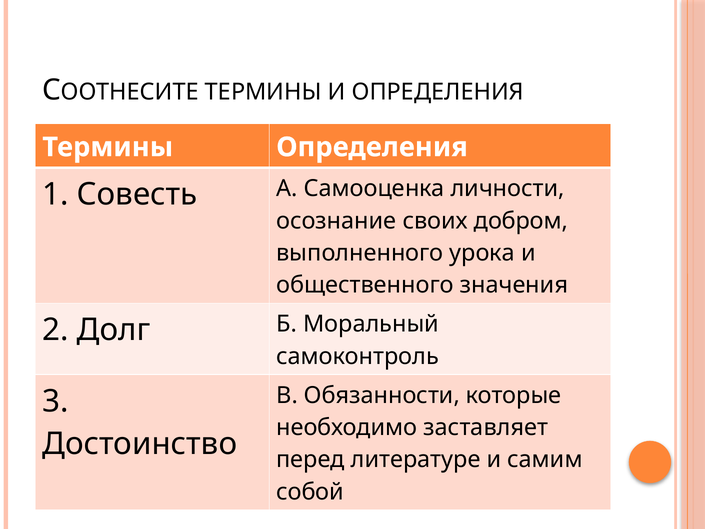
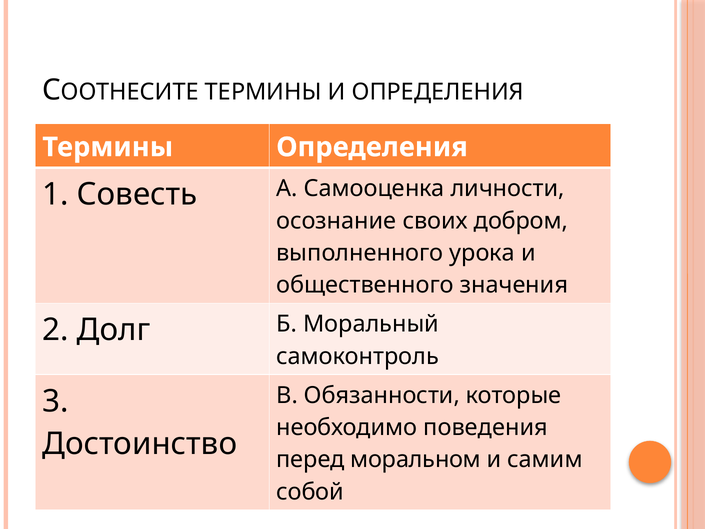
заставляет: заставляет -> поведения
литературе: литературе -> моральном
